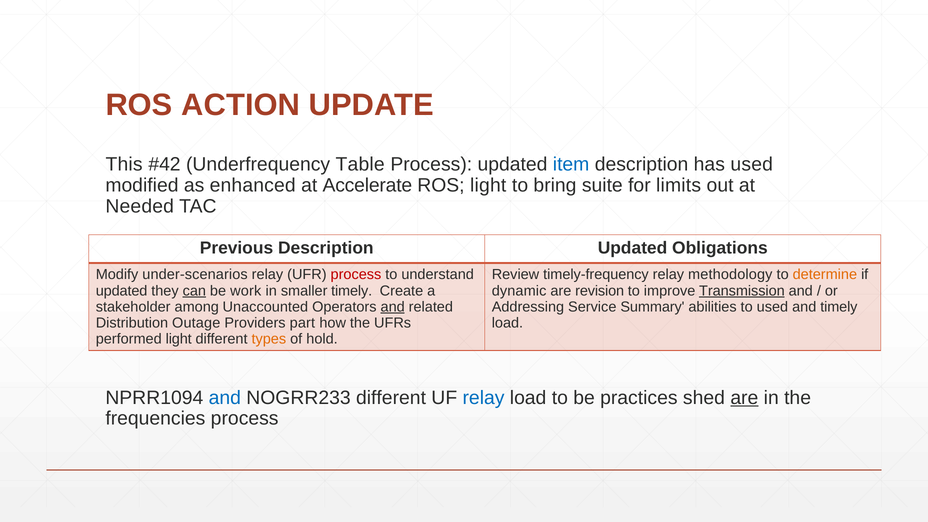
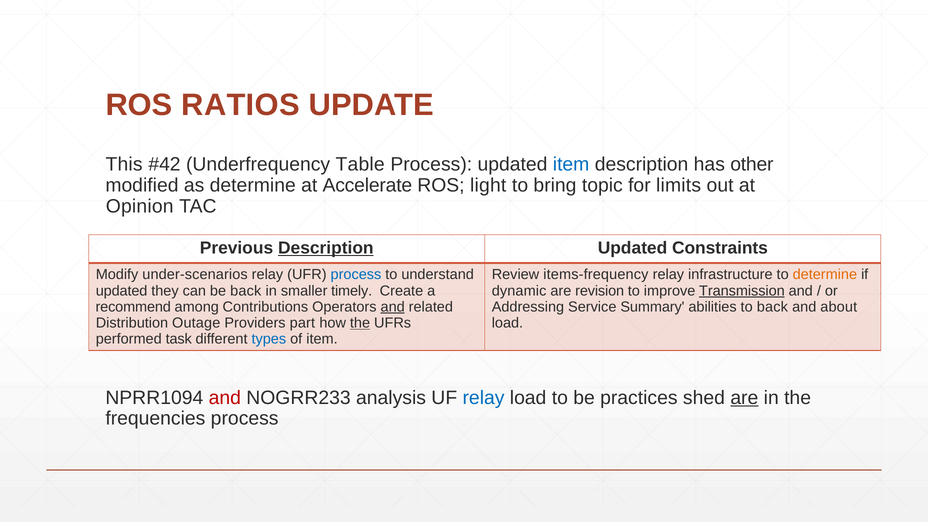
ACTION: ACTION -> RATIOS
has used: used -> other
as enhanced: enhanced -> determine
suite: suite -> topic
Needed: Needed -> Opinion
Description at (326, 248) underline: none -> present
Obligations: Obligations -> Constraints
process at (356, 275) colour: red -> blue
timely-frequency: timely-frequency -> items-frequency
methodology: methodology -> infrastructure
can underline: present -> none
be work: work -> back
stakeholder: stakeholder -> recommend
Unaccounted: Unaccounted -> Contributions
to used: used -> back
and timely: timely -> about
the at (360, 323) underline: none -> present
performed light: light -> task
types colour: orange -> blue
of hold: hold -> item
and at (225, 398) colour: blue -> red
NOGRR233 different: different -> analysis
